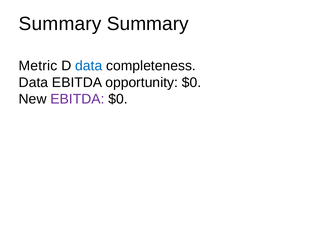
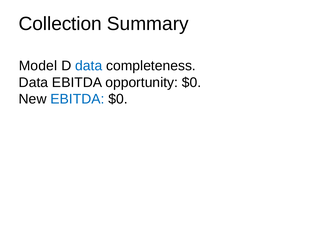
Summary at (60, 24): Summary -> Collection
Metric: Metric -> Model
EBITDA at (77, 99) colour: purple -> blue
